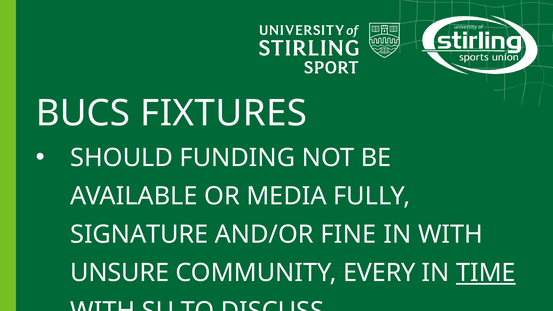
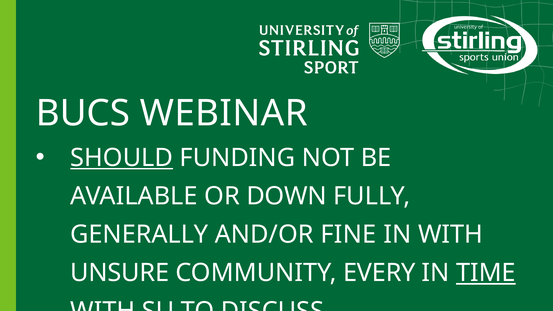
FIXTURES: FIXTURES -> WEBINAR
SHOULD underline: none -> present
MEDIA: MEDIA -> DOWN
SIGNATURE: SIGNATURE -> GENERALLY
